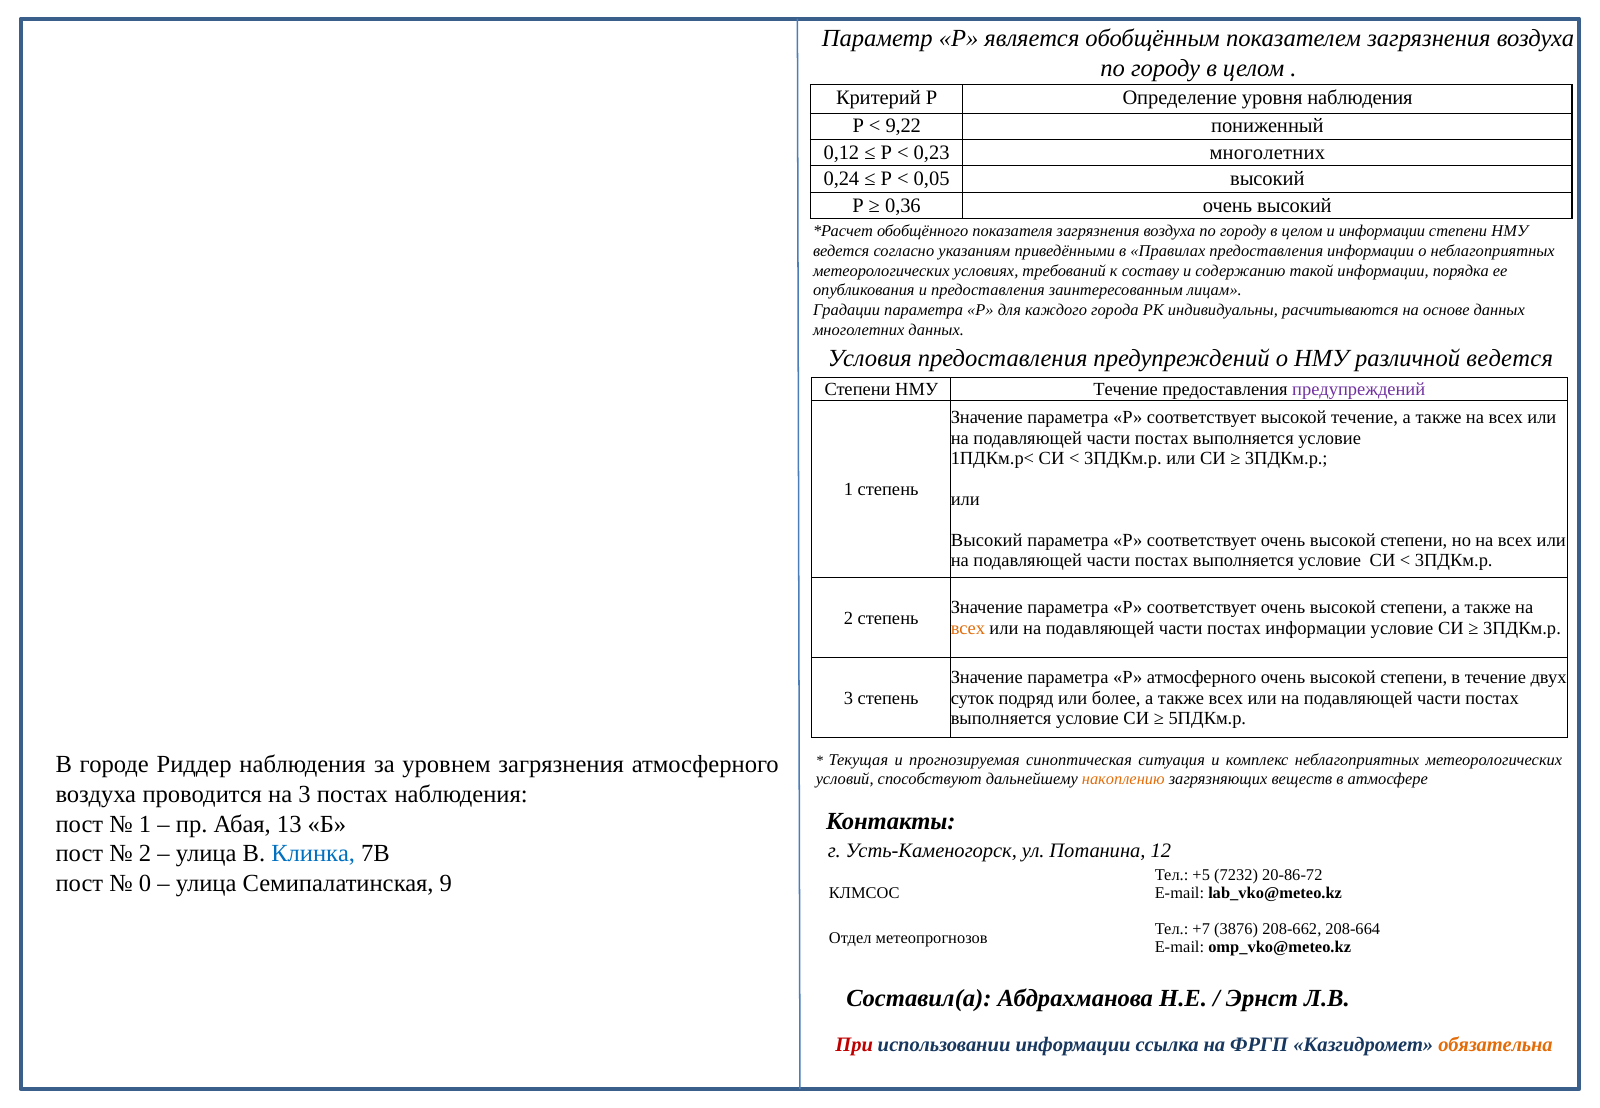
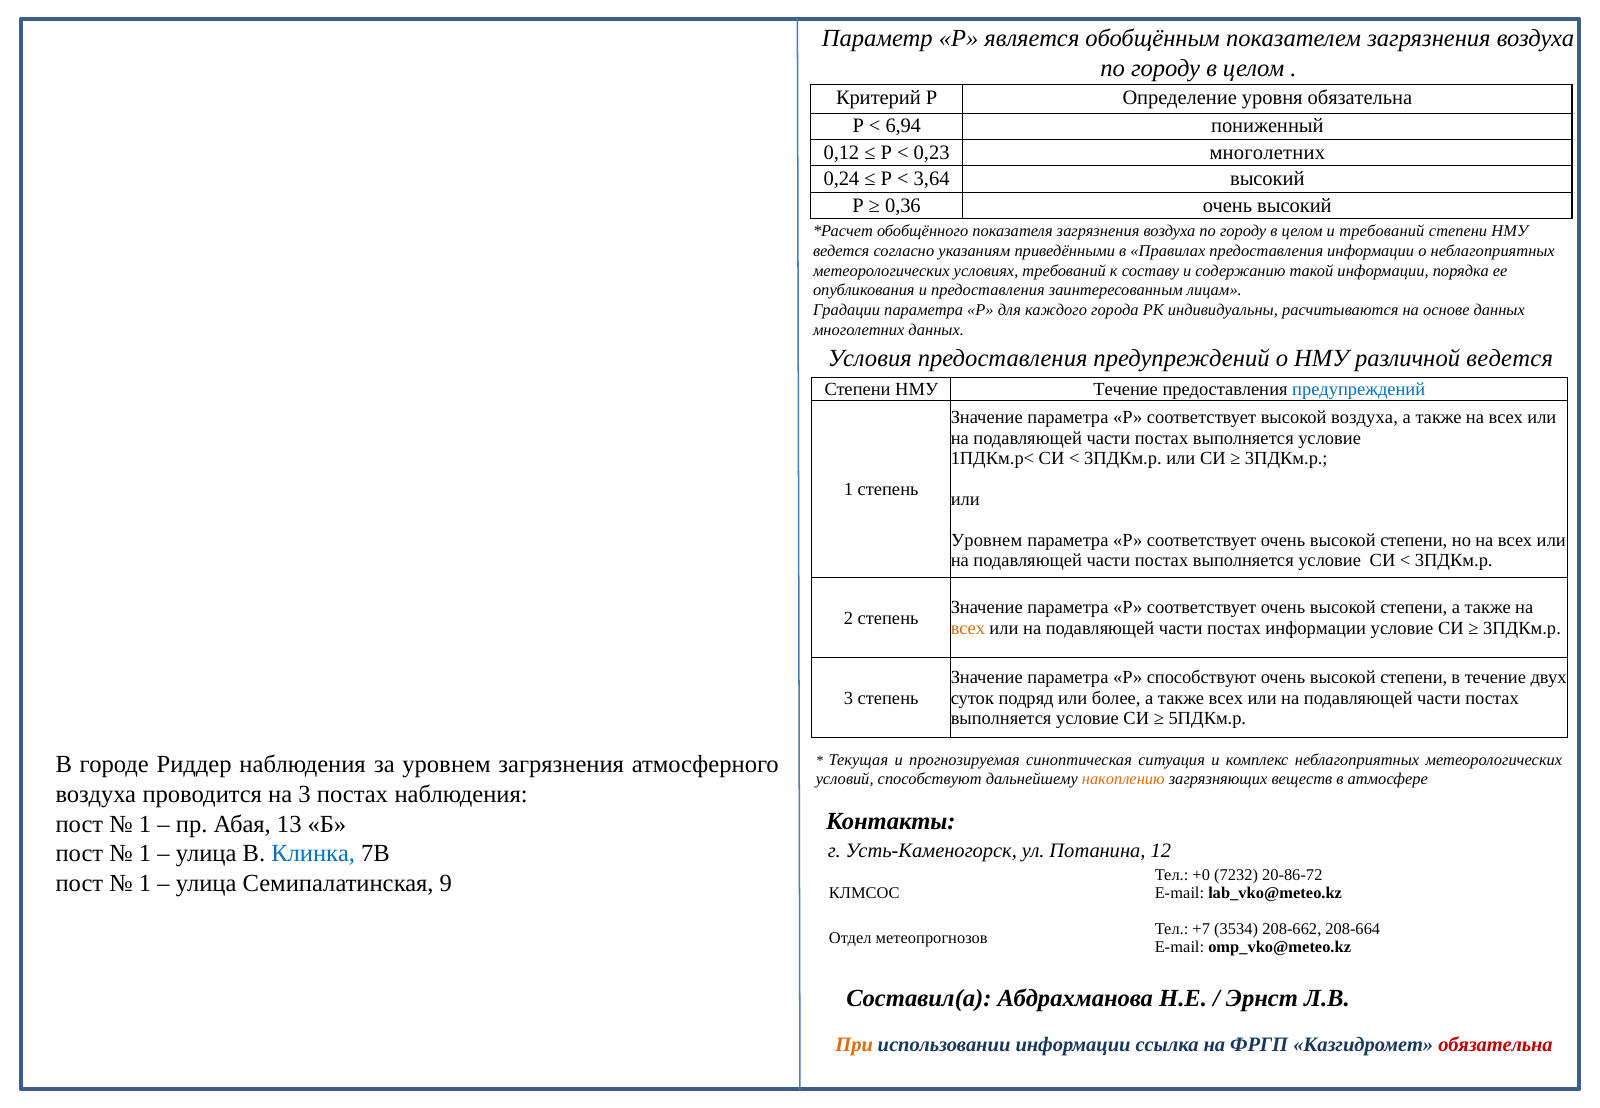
уровня наблюдения: наблюдения -> обязательна
9,22: 9,22 -> 6,94
0,05: 0,05 -> 3,64
и информации: информации -> требований
предупреждений at (1359, 389) colour: purple -> blue
высокой течение: течение -> воздуха
Высокий at (987, 540): Высокий -> Уровнем
Р атмосферного: атмосферного -> способствуют
2 at (145, 853): 2 -> 1
+5: +5 -> +0
0 at (145, 883): 0 -> 1
3876: 3876 -> 3534
При colour: red -> orange
обязательна at (1495, 1044) colour: orange -> red
